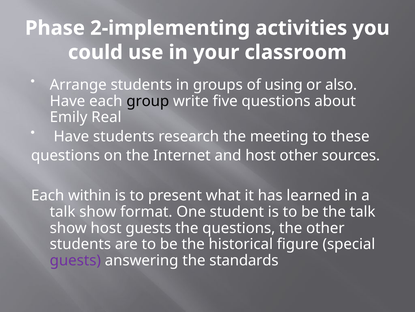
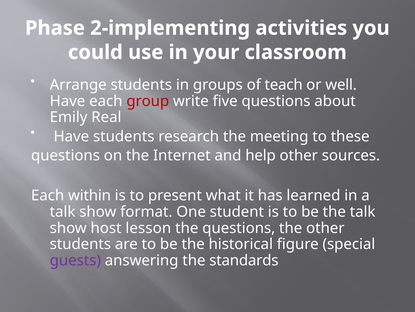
using: using -> teach
also: also -> well
group colour: black -> red
and host: host -> help
host guests: guests -> lesson
